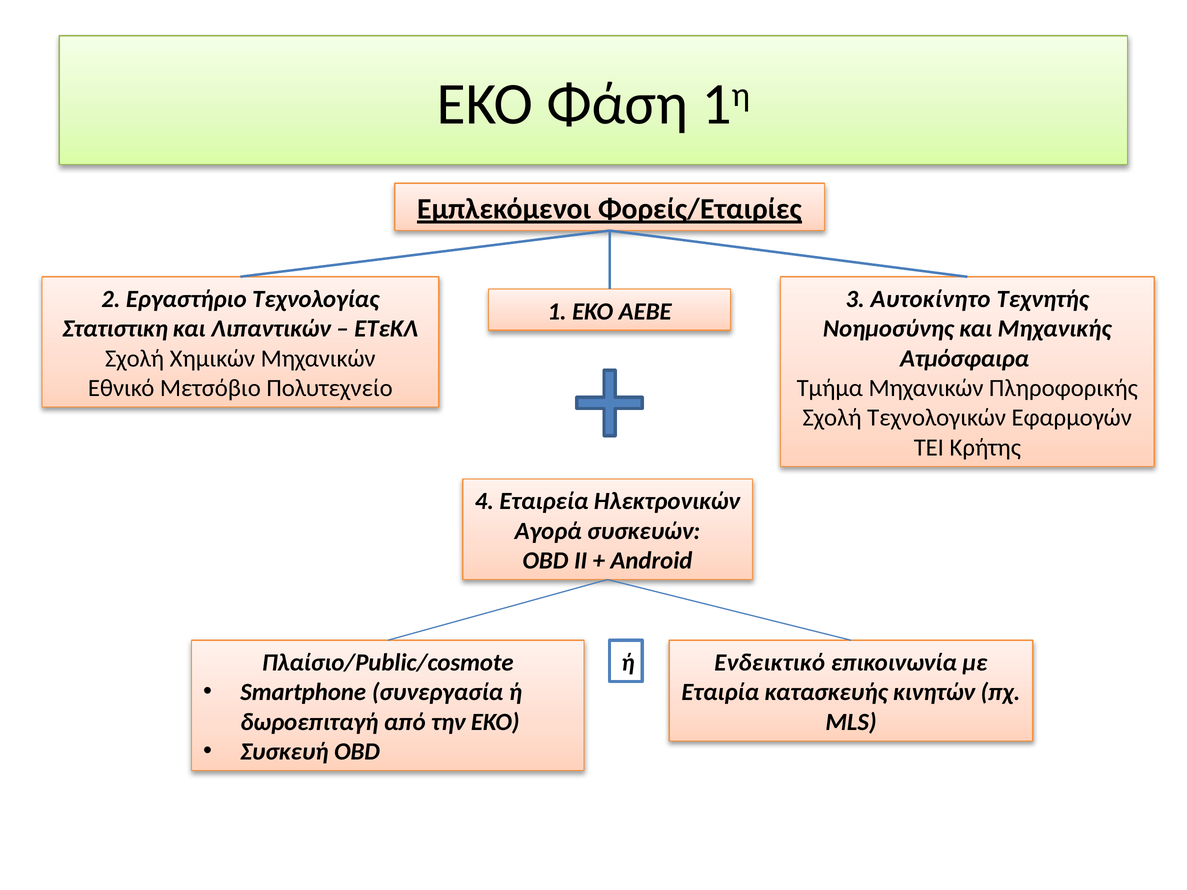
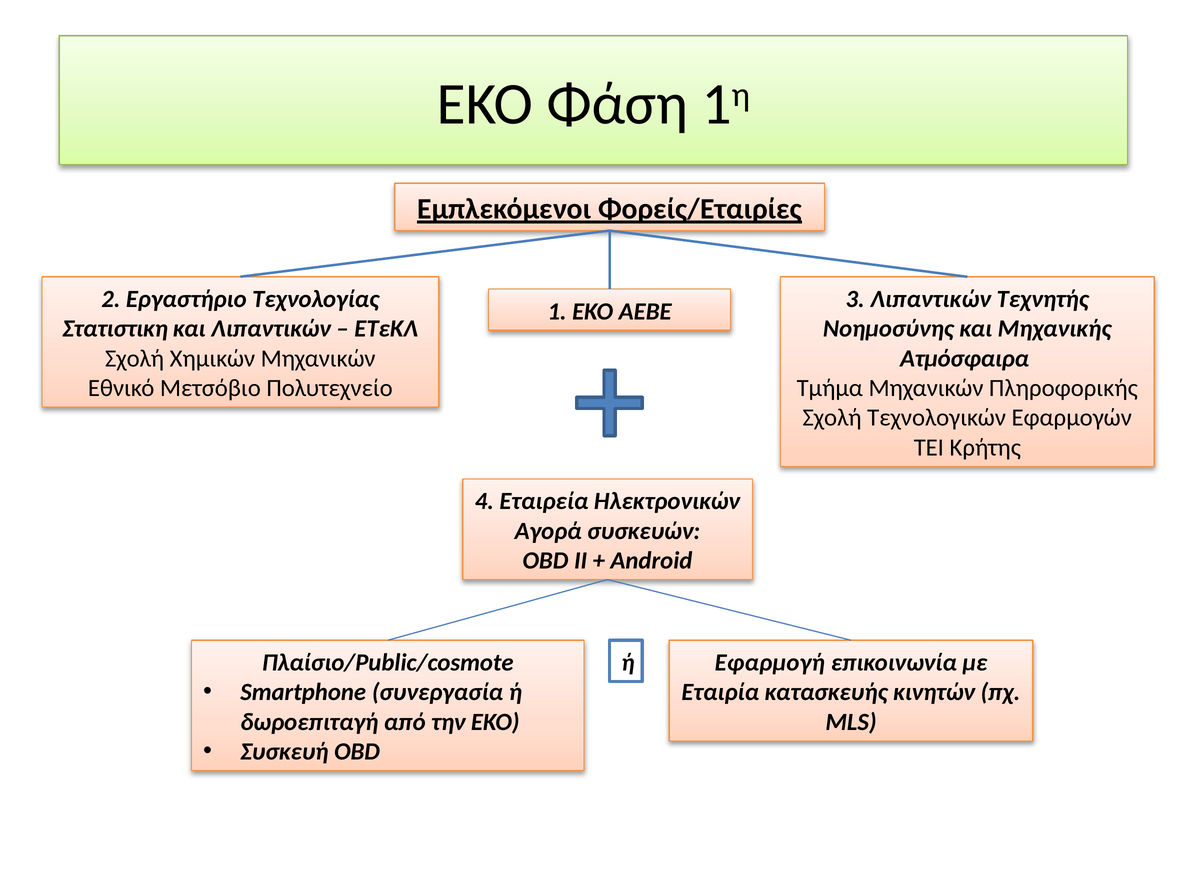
3 Αυτοκίνητο: Αυτοκίνητο -> Λιπαντικών
Ενδεικτικό: Ενδεικτικό -> Εφαρμογή
